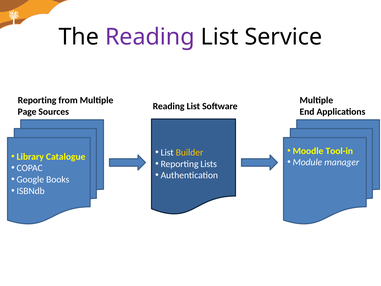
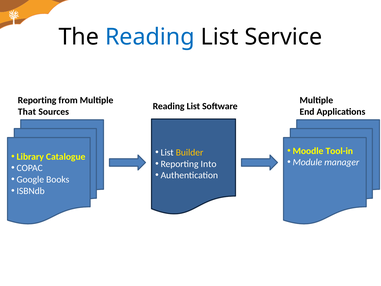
Reading at (150, 37) colour: purple -> blue
Page: Page -> That
Lists: Lists -> Into
